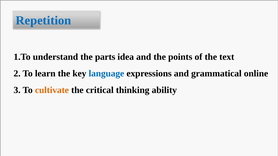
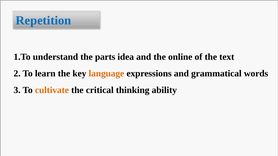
points: points -> online
language colour: blue -> orange
online: online -> words
